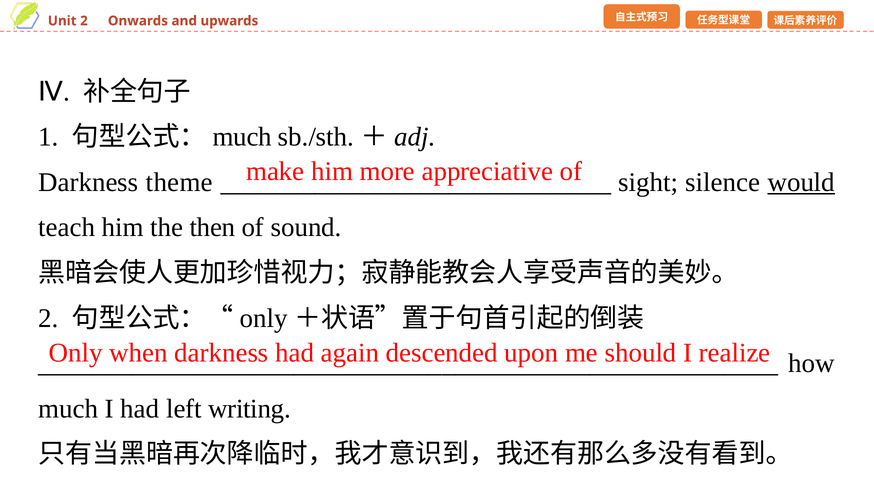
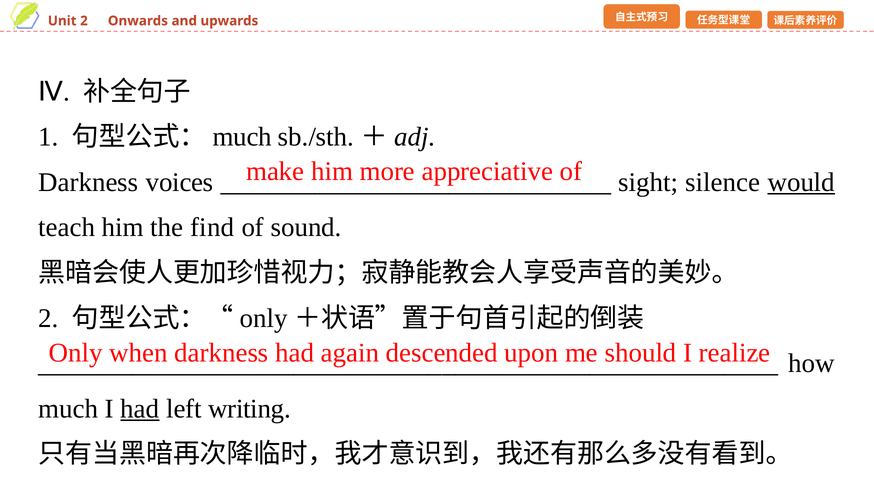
theme: theme -> voices
then: then -> find
had at (140, 409) underline: none -> present
